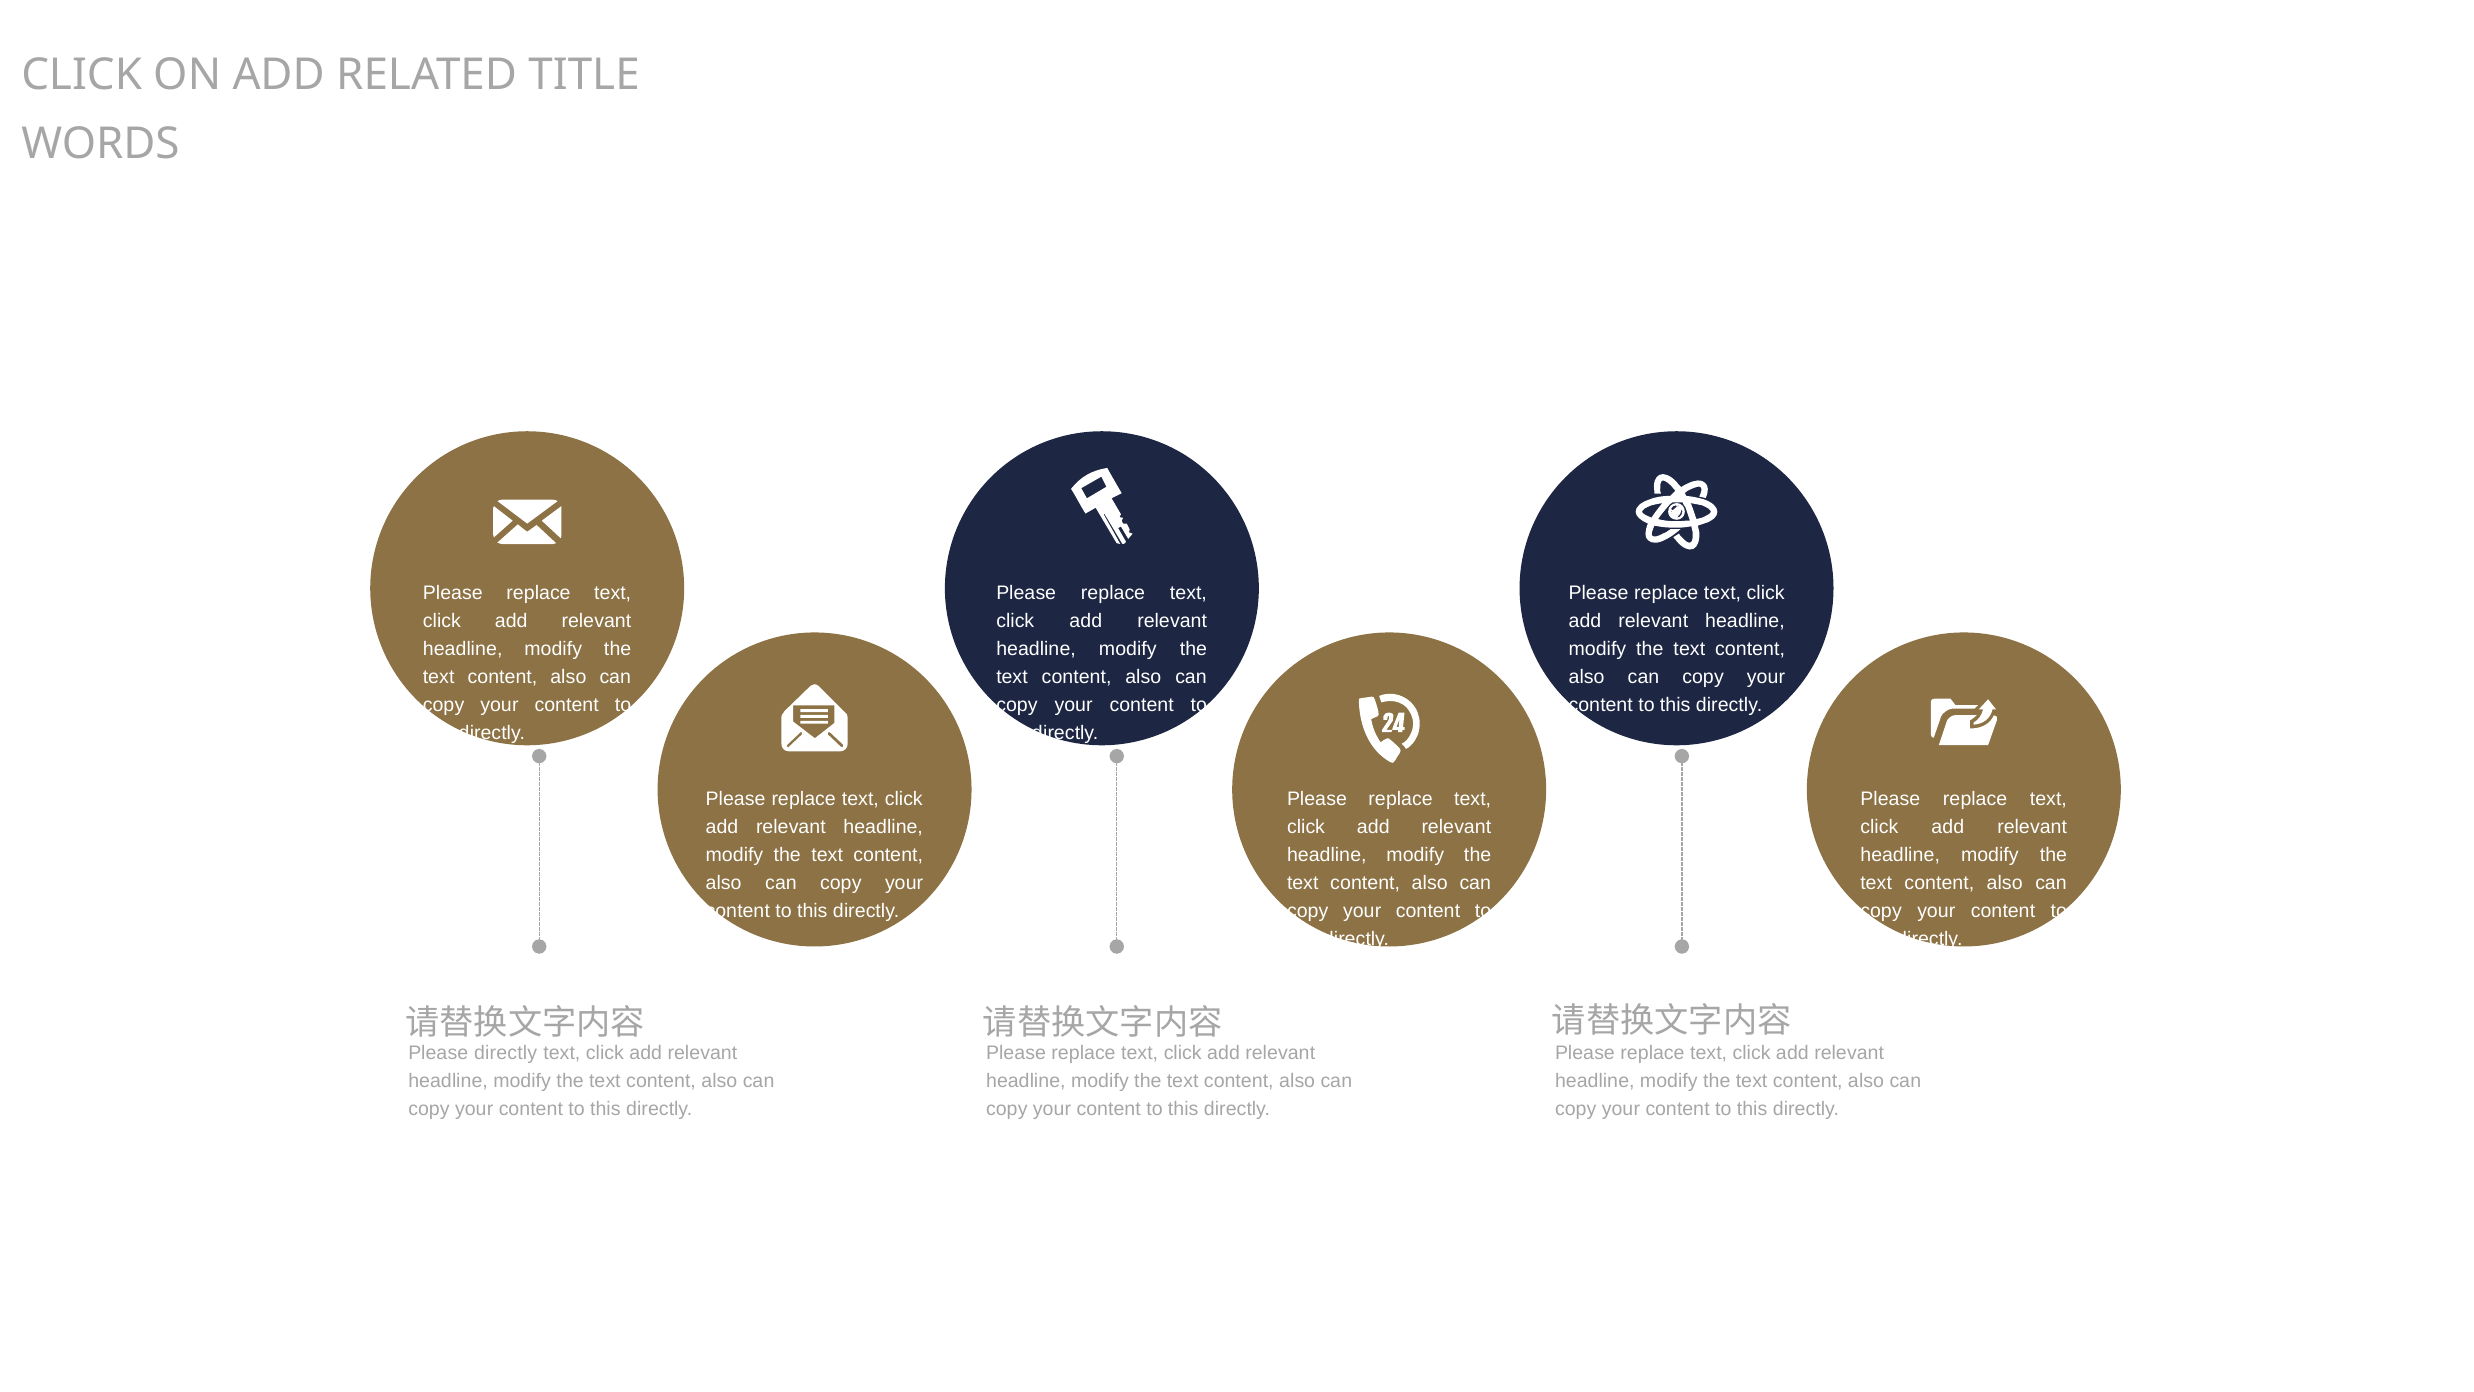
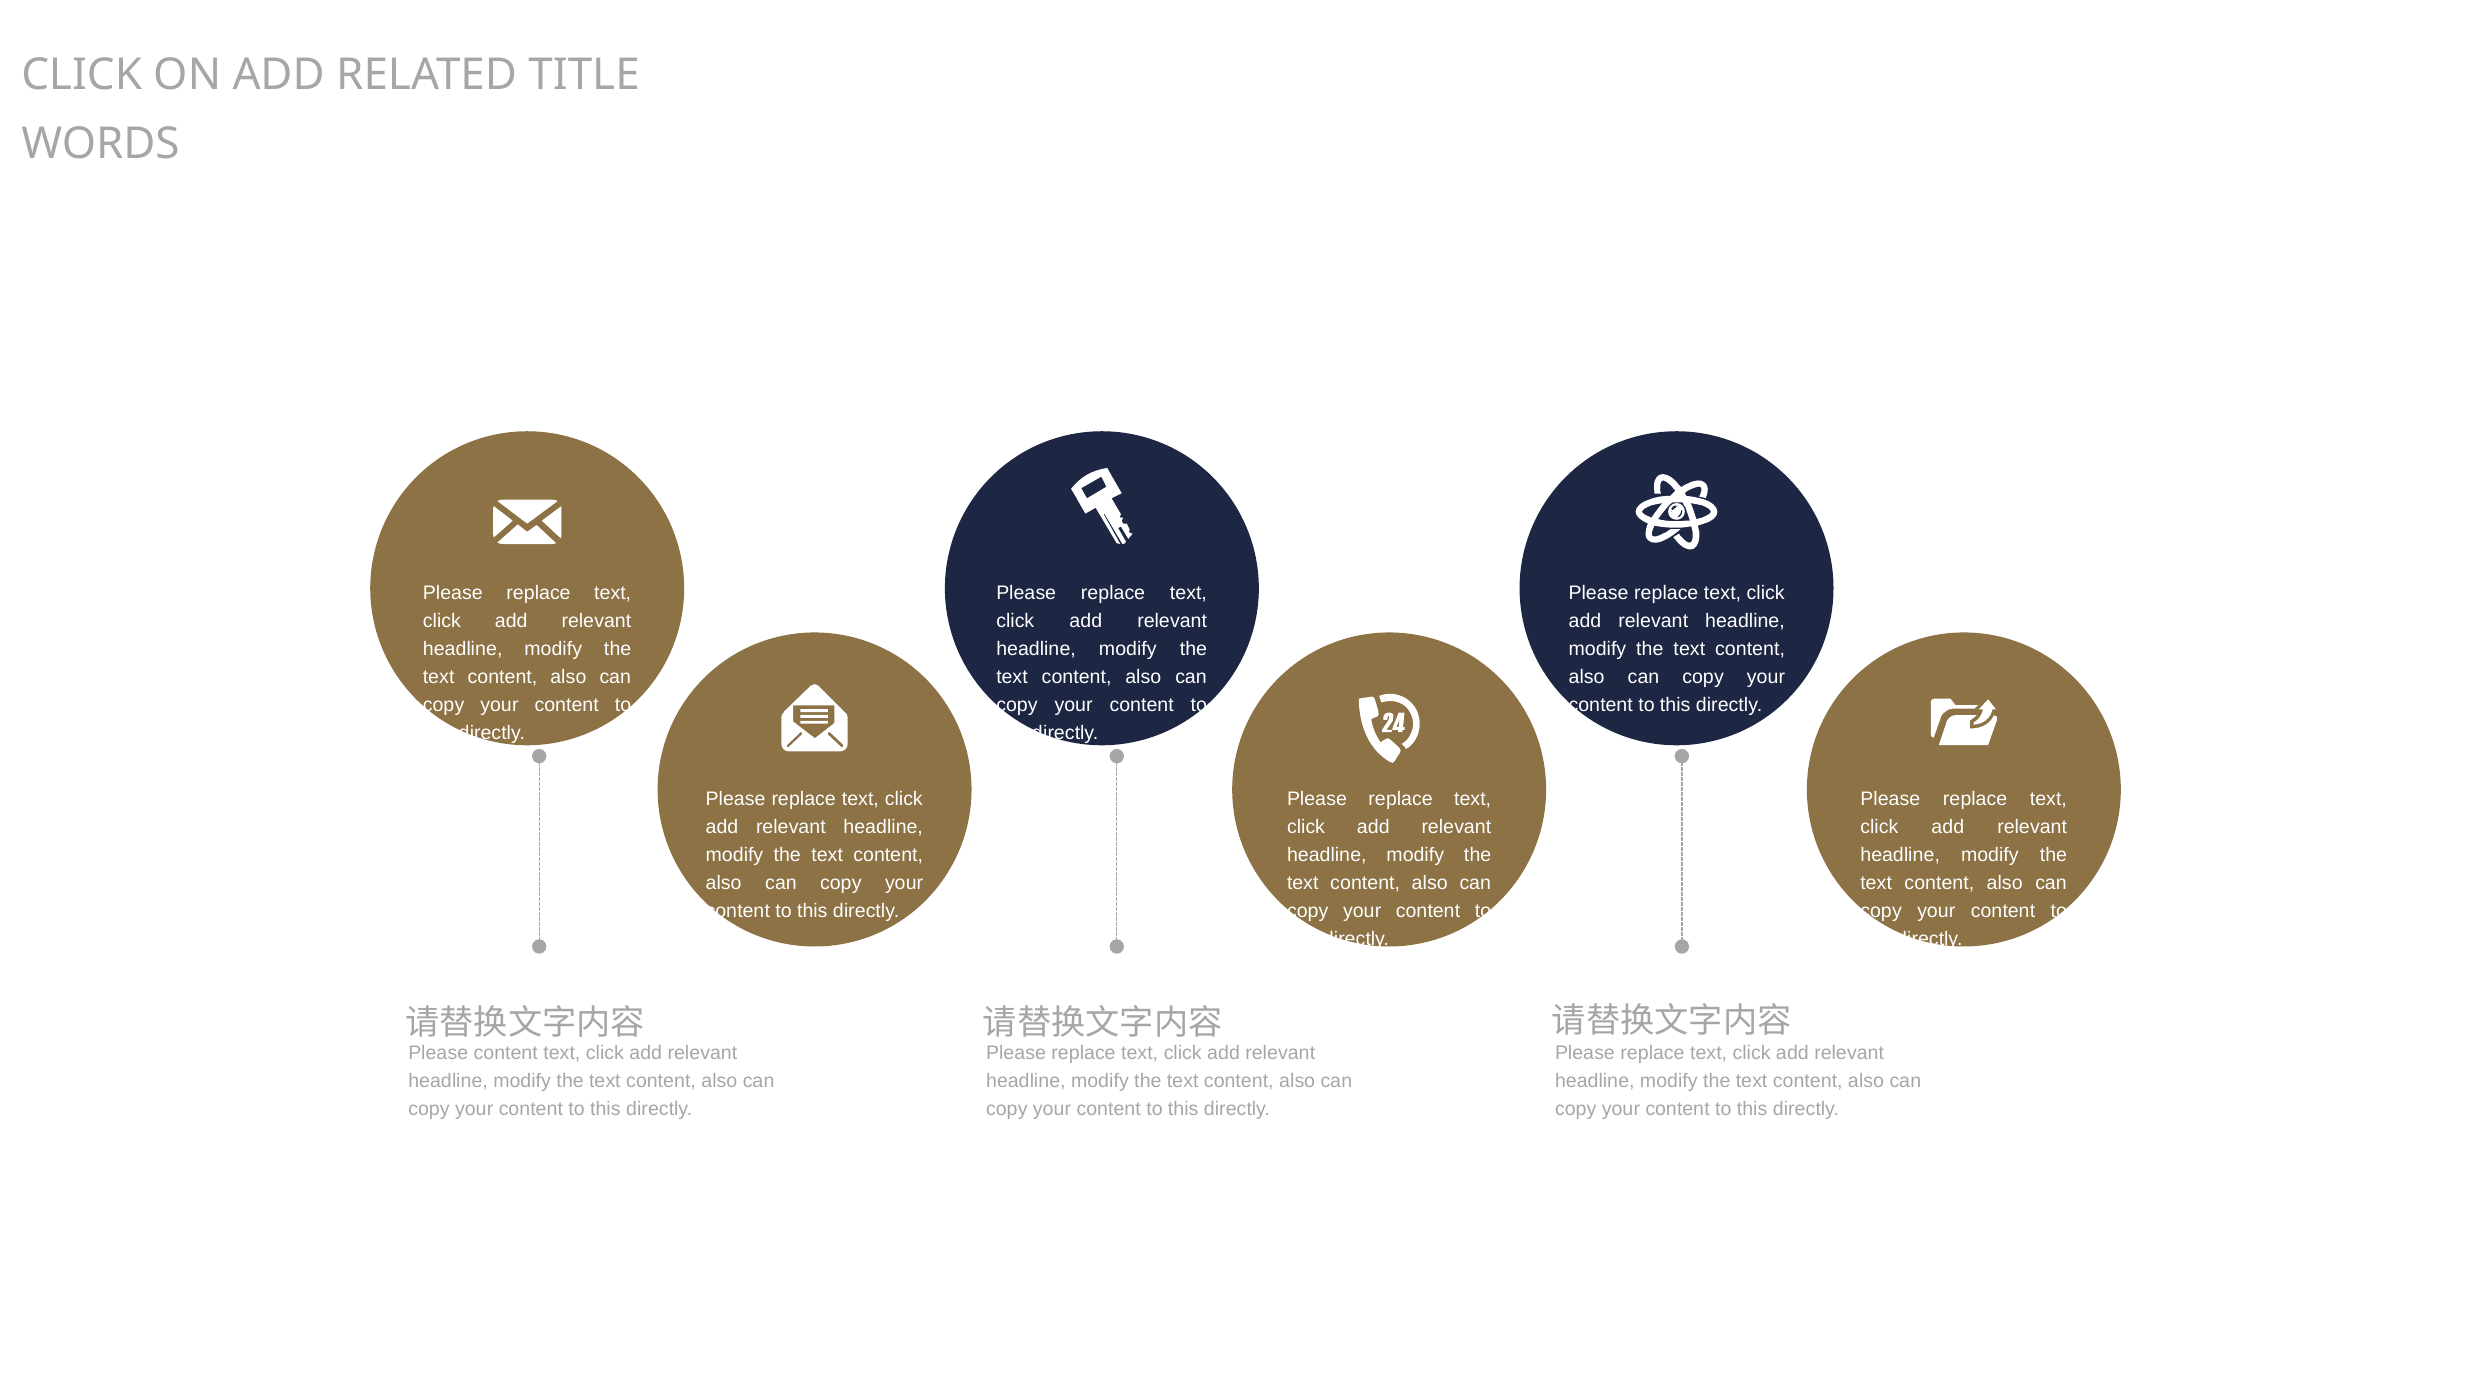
Please directly: directly -> content
